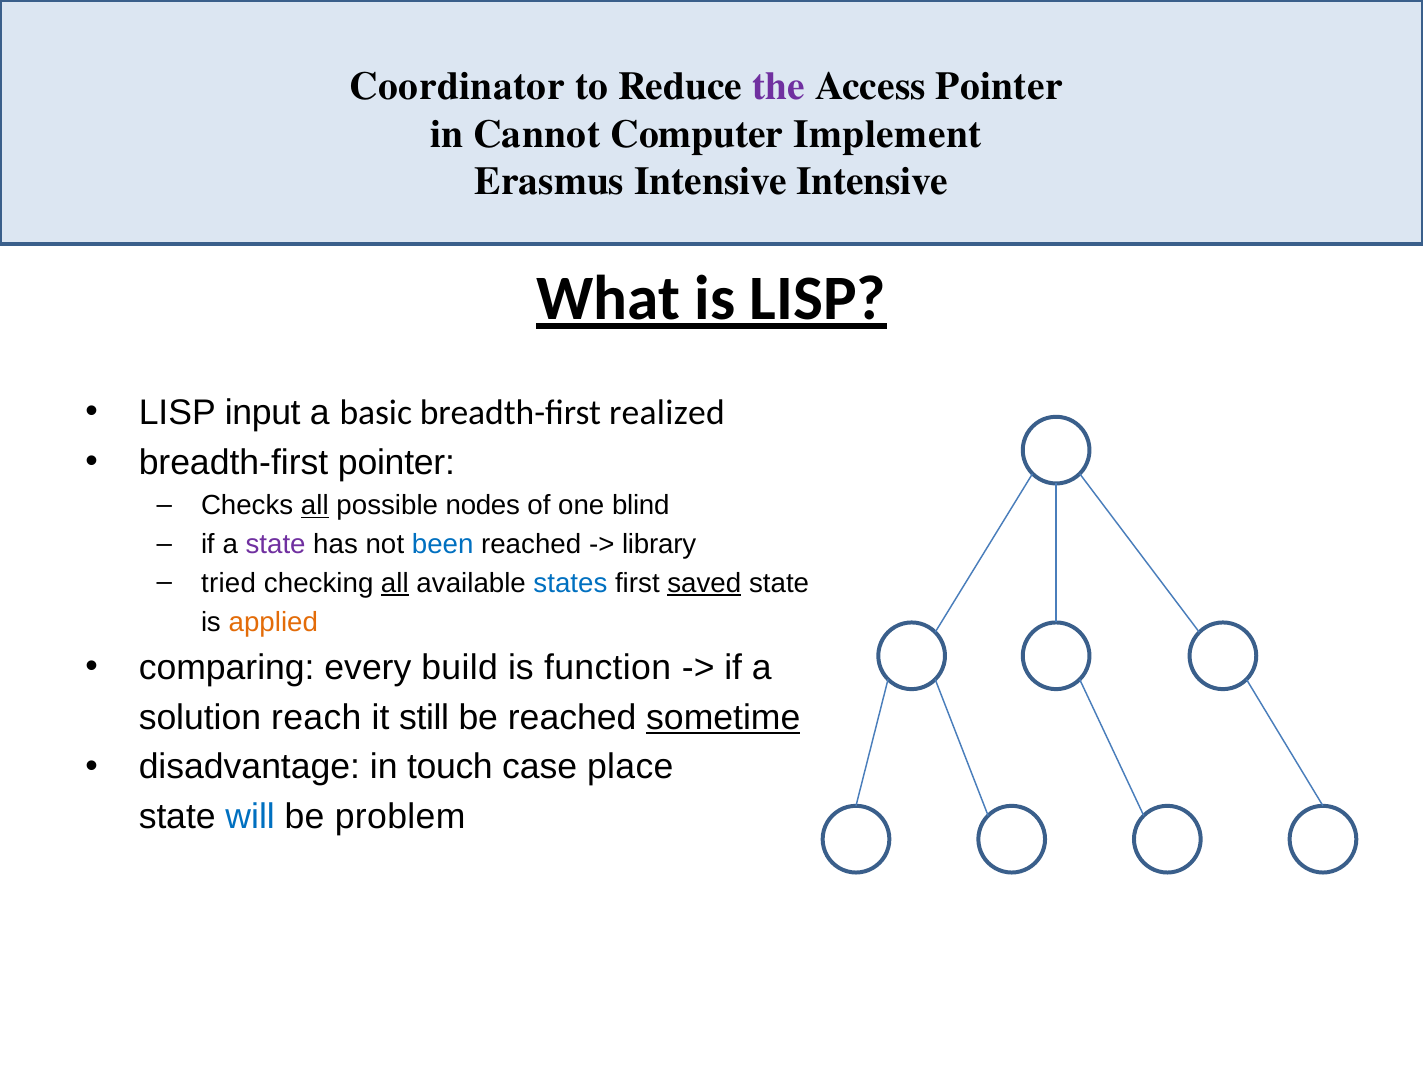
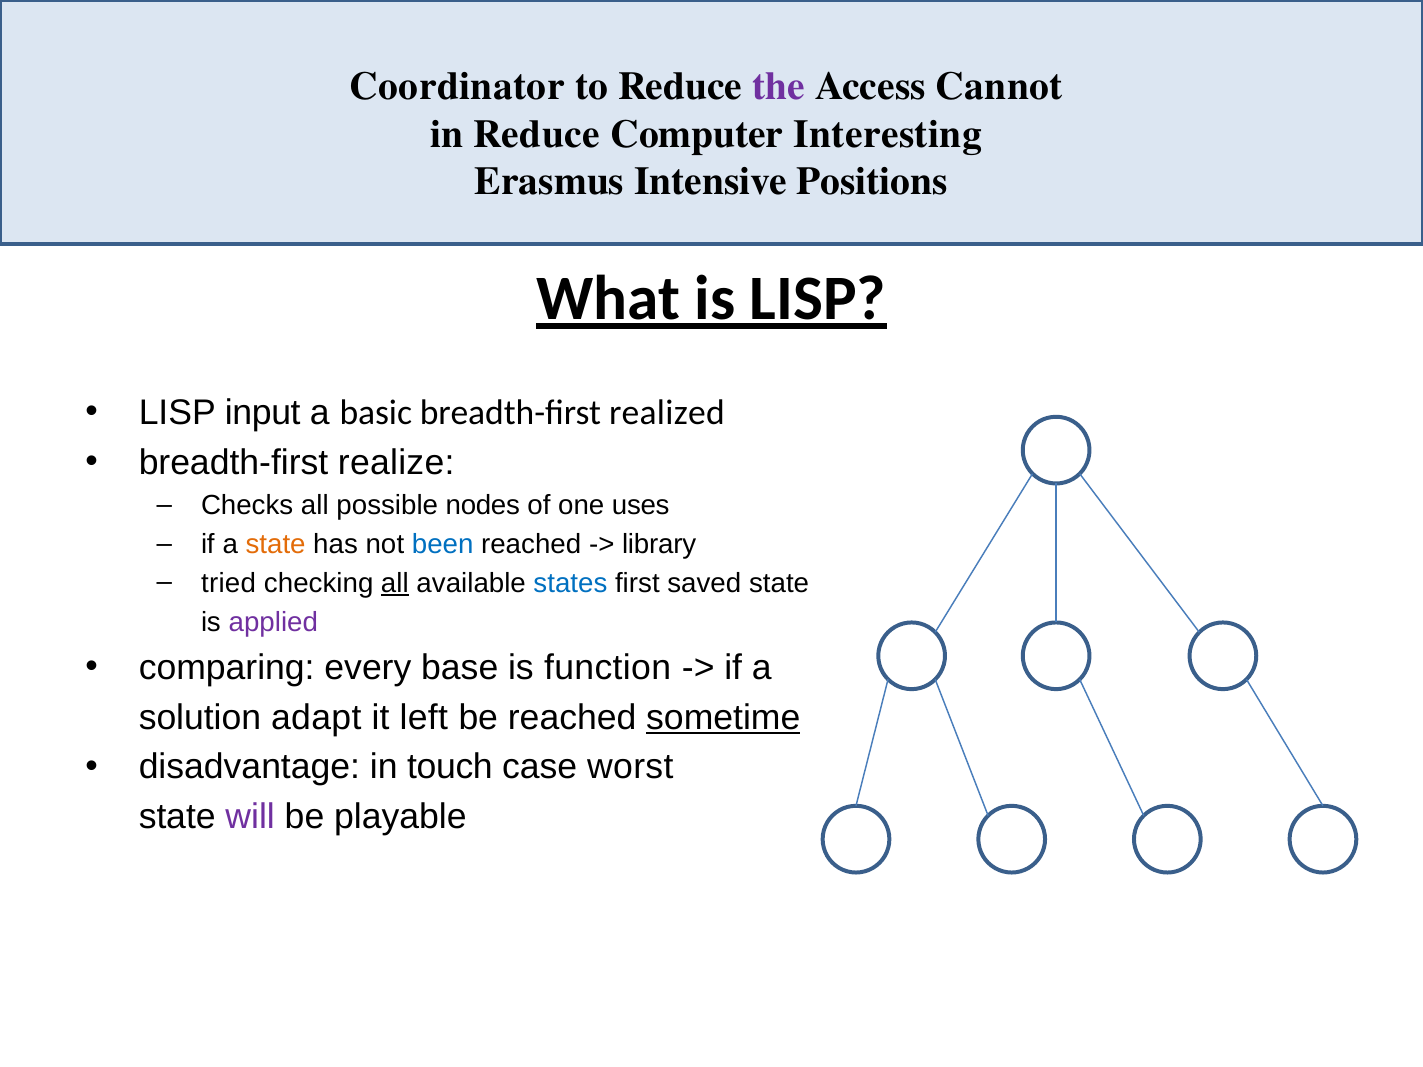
Access Pointer: Pointer -> Cannot
in Cannot: Cannot -> Reduce
Implement: Implement -> Interesting
Intensive Intensive: Intensive -> Positions
breadth-first pointer: pointer -> realize
all at (315, 506) underline: present -> none
blind: blind -> uses
state at (276, 544) colour: purple -> orange
saved underline: present -> none
applied colour: orange -> purple
build: build -> base
reach: reach -> adapt
still: still -> left
place: place -> worst
will colour: blue -> purple
problem: problem -> playable
